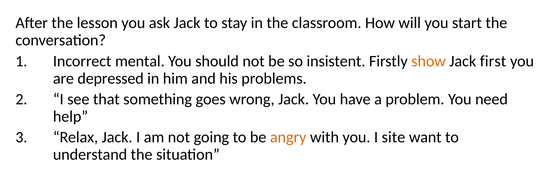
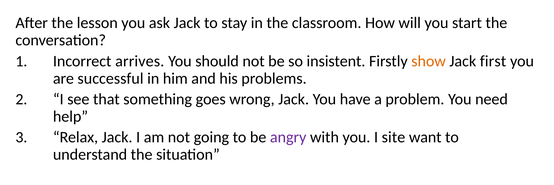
mental: mental -> arrives
depressed: depressed -> successful
angry colour: orange -> purple
